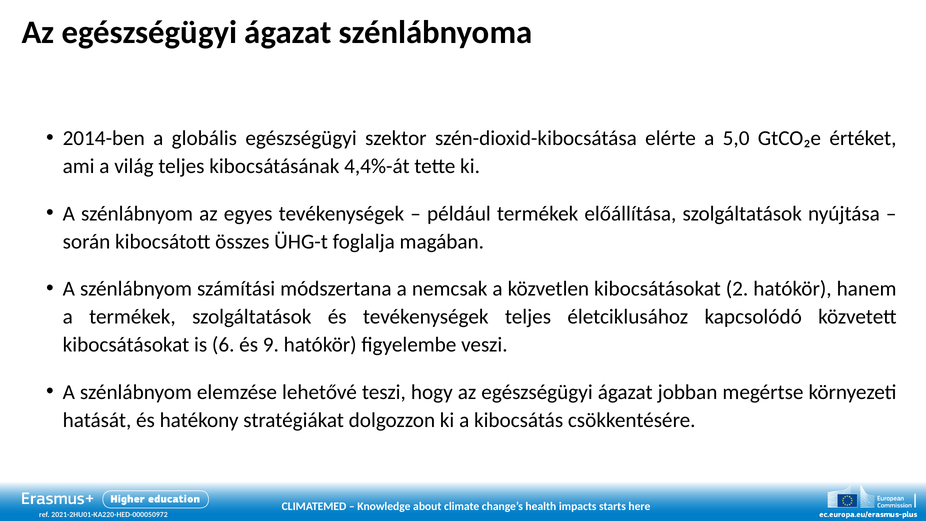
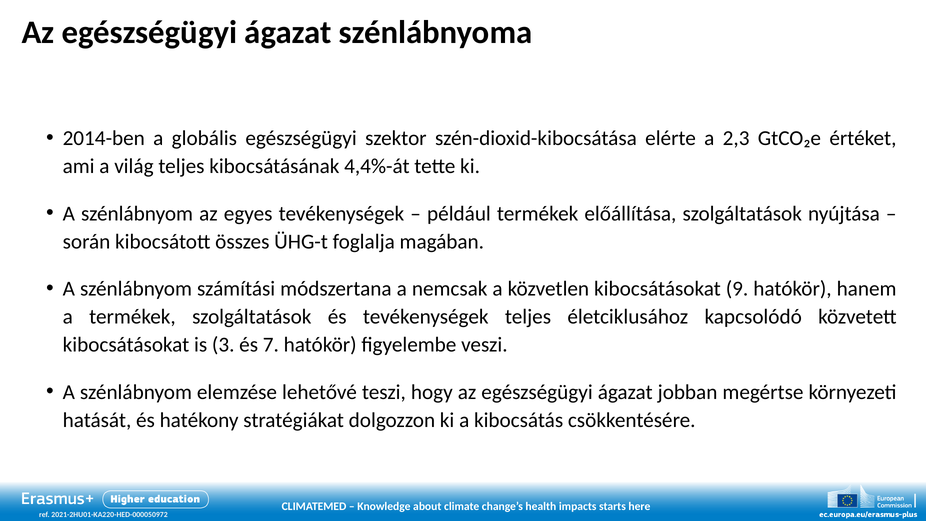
5,0: 5,0 -> 2,3
2: 2 -> 9
6: 6 -> 3
9: 9 -> 7
